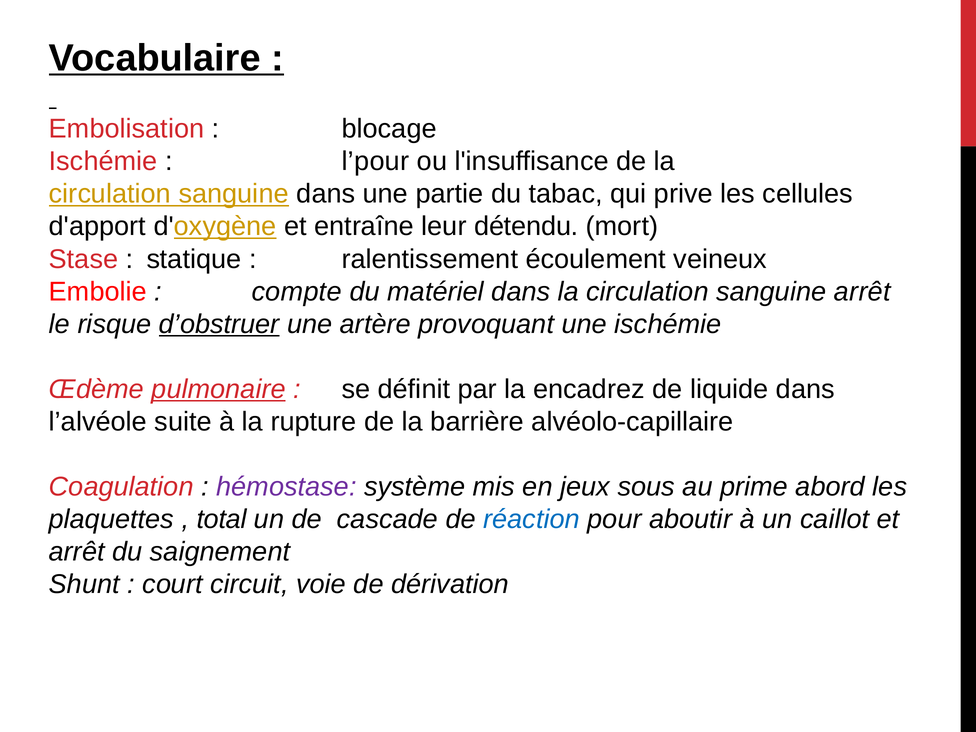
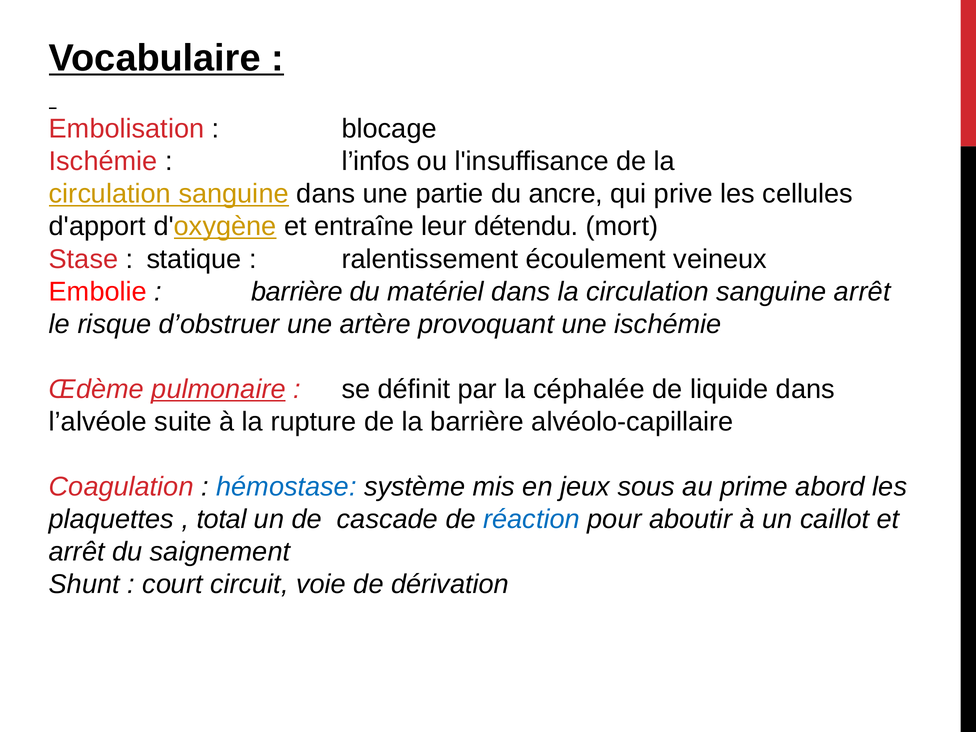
l’pour: l’pour -> l’infos
tabac: tabac -> ancre
compte at (297, 292): compte -> barrière
d’obstruer underline: present -> none
encadrez: encadrez -> céphalée
hémostase colour: purple -> blue
